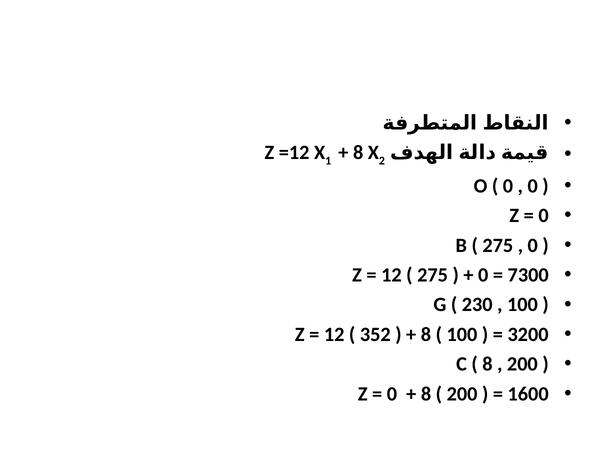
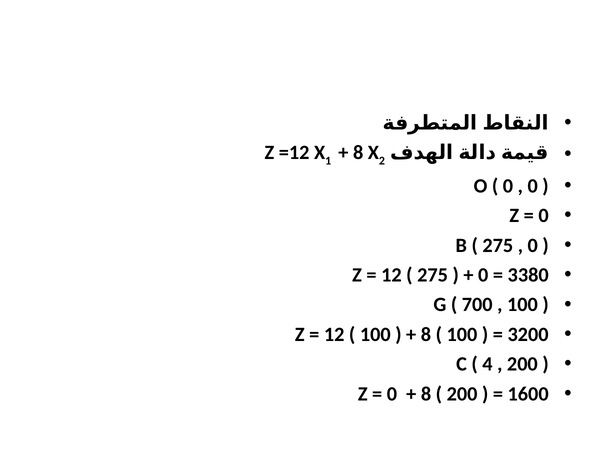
7300: 7300 -> 3380
230: 230 -> 700
352 at (375, 335): 352 -> 100
8 at (487, 364): 8 -> 4
